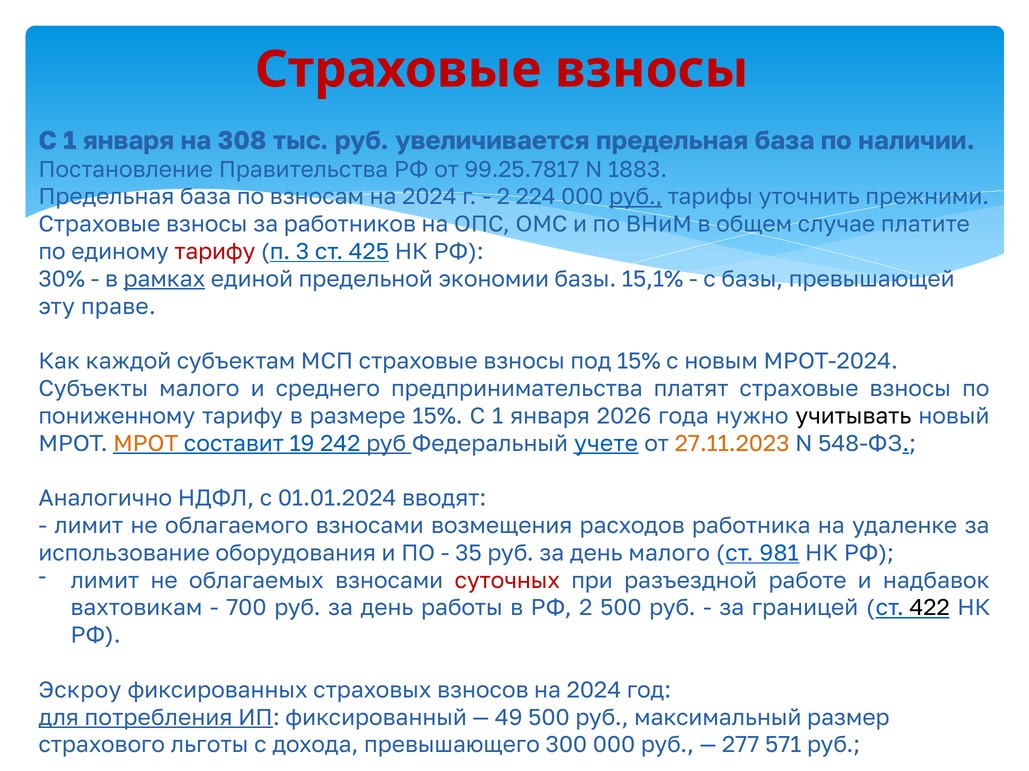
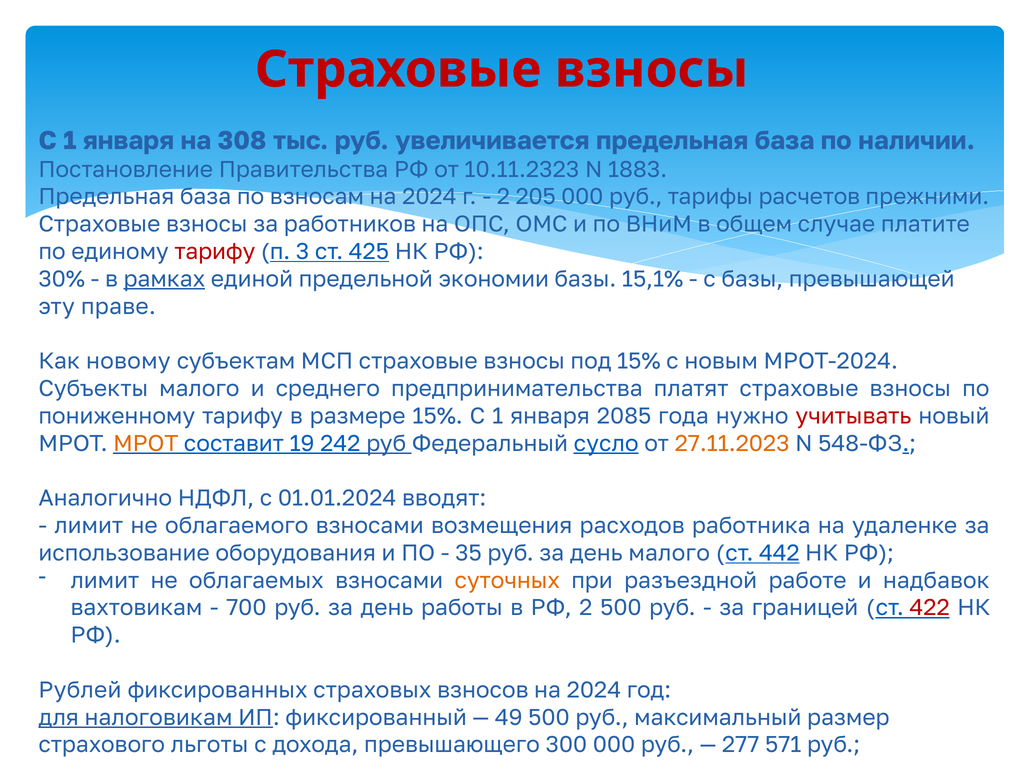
99.25.7817: 99.25.7817 -> 10.11.2323
224: 224 -> 205
руб at (636, 197) underline: present -> none
уточнить: уточнить -> расчетов
каждой: каждой -> новому
2026: 2026 -> 2085
учитывать colour: black -> red
учете: учете -> сусло
981: 981 -> 442
суточных colour: red -> orange
422 colour: black -> red
Эскроу: Эскроу -> Рублей
потребления: потребления -> налоговикам
